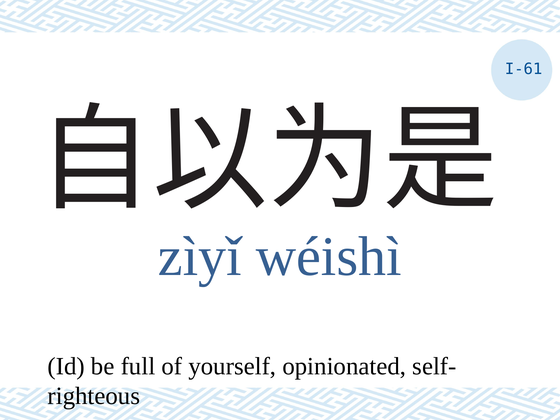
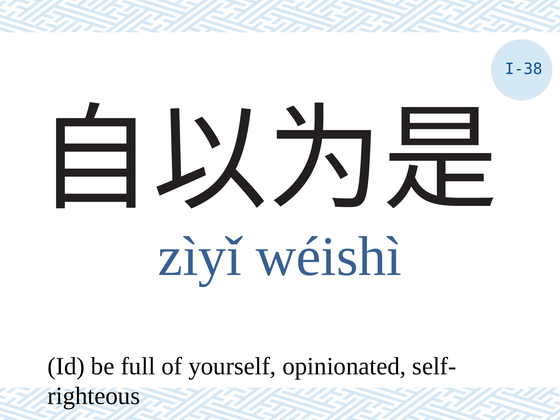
I-61: I-61 -> I-38
